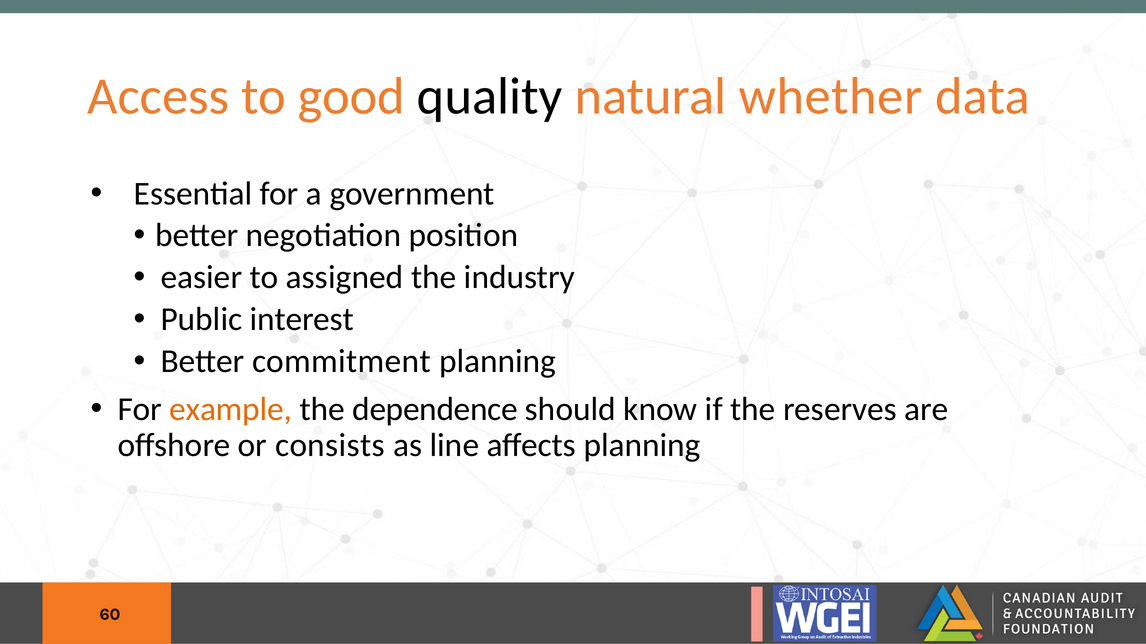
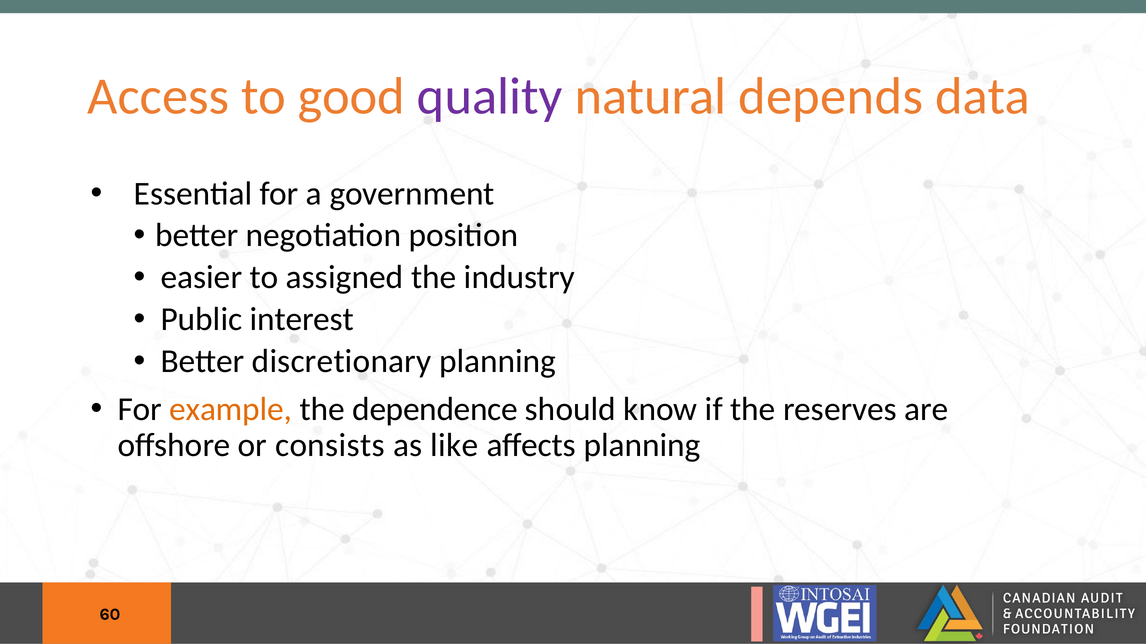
quality colour: black -> purple
whether: whether -> depends
commitment: commitment -> discretionary
line: line -> like
